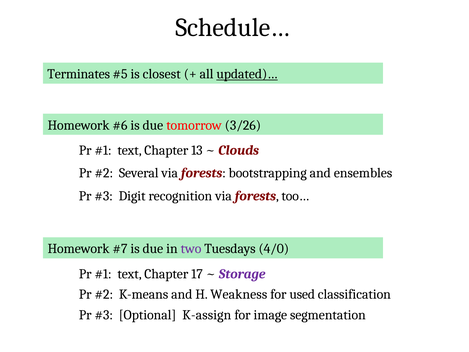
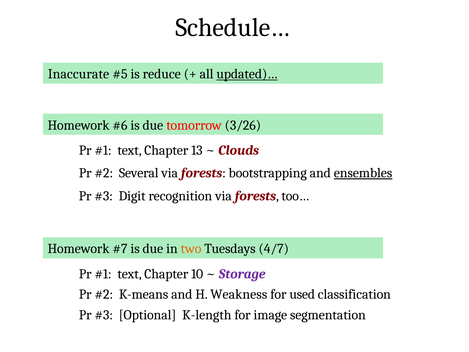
Terminates: Terminates -> Inaccurate
closest: closest -> reduce
ensembles underline: none -> present
two colour: purple -> orange
4/0: 4/0 -> 4/7
17: 17 -> 10
K-assign: K-assign -> K-length
